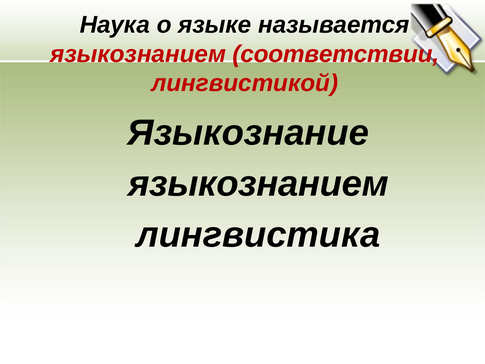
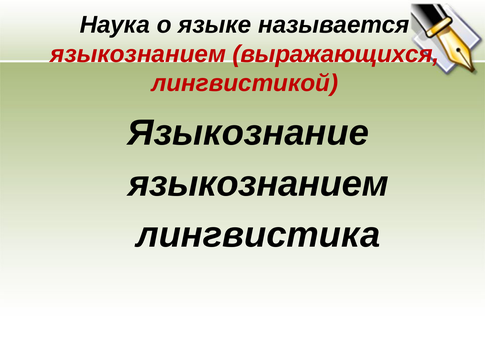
соответствии: соответствии -> выражающихся
